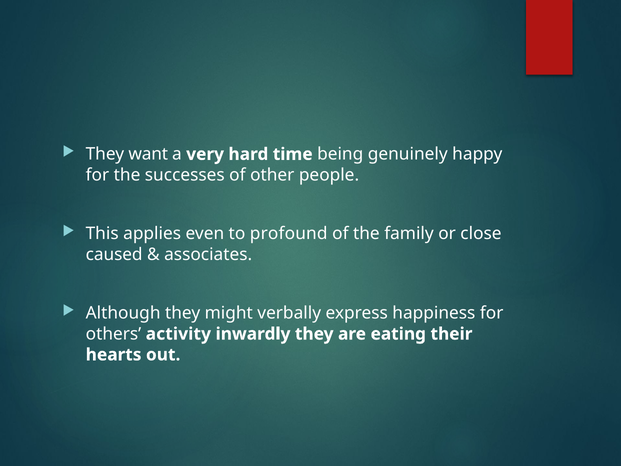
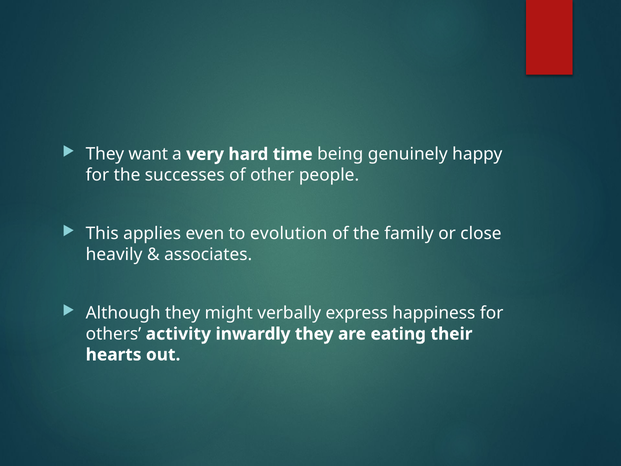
profound: profound -> evolution
caused: caused -> heavily
